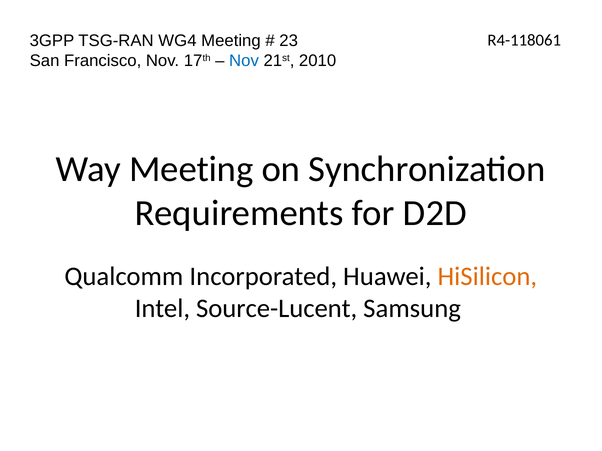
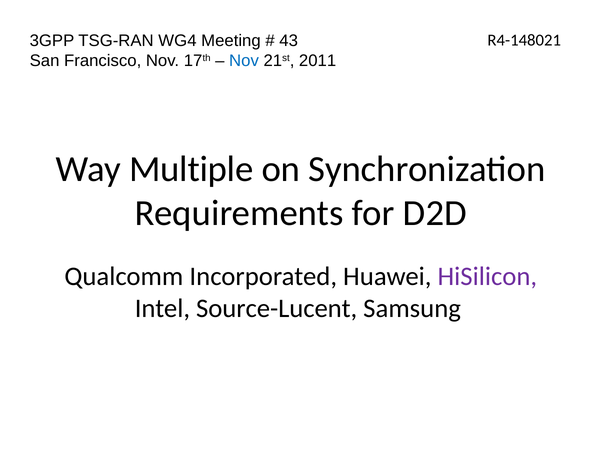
23: 23 -> 43
R4-118061: R4-118061 -> R4-148021
2010: 2010 -> 2011
Way Meeting: Meeting -> Multiple
HiSilicon colour: orange -> purple
